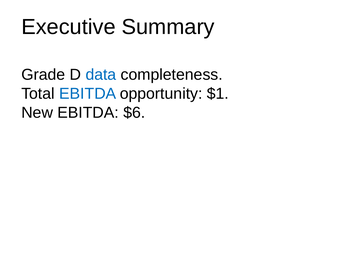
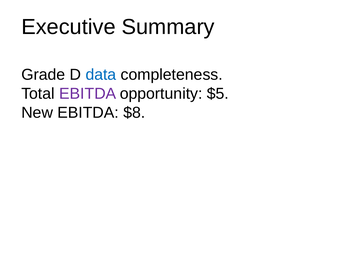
EBITDA at (88, 94) colour: blue -> purple
$1: $1 -> $5
$6: $6 -> $8
